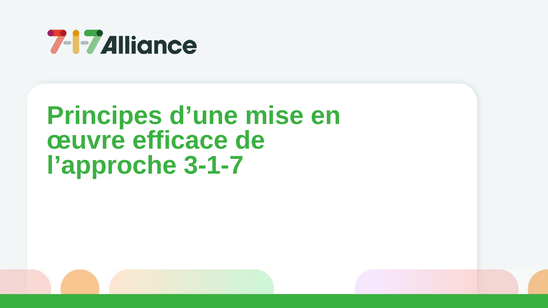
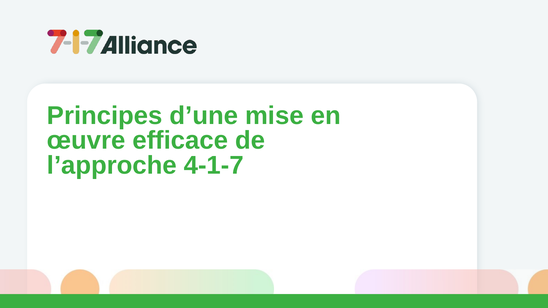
3-1-7: 3-1-7 -> 4-1-7
